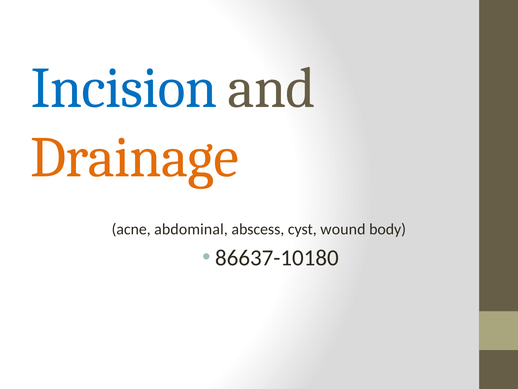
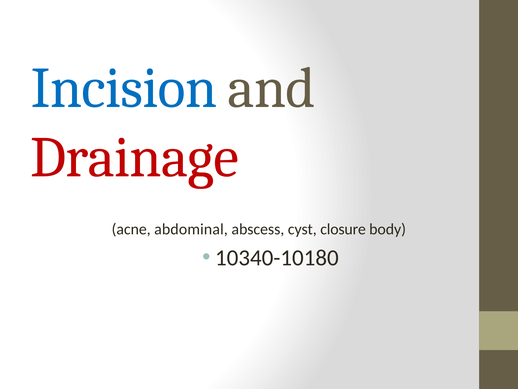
Drainage colour: orange -> red
wound: wound -> closure
86637-10180: 86637-10180 -> 10340-10180
